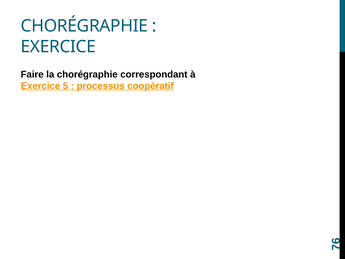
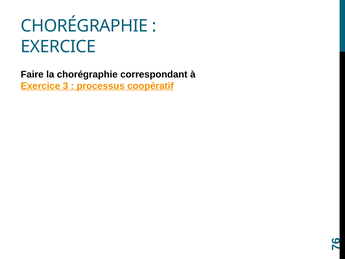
5: 5 -> 3
